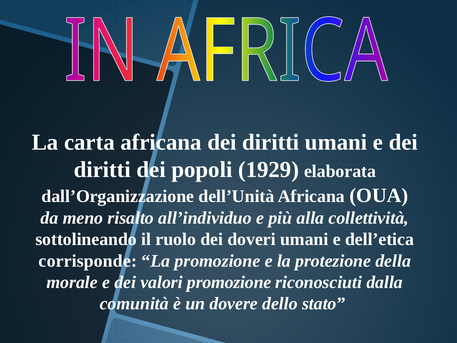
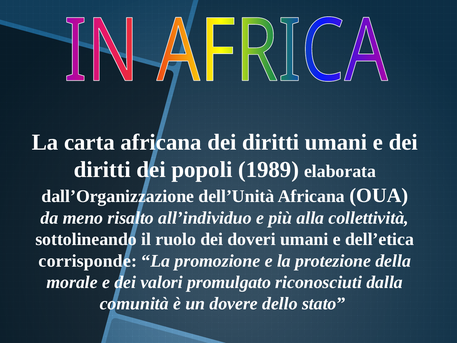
1929: 1929 -> 1989
valori promozione: promozione -> promulgato
